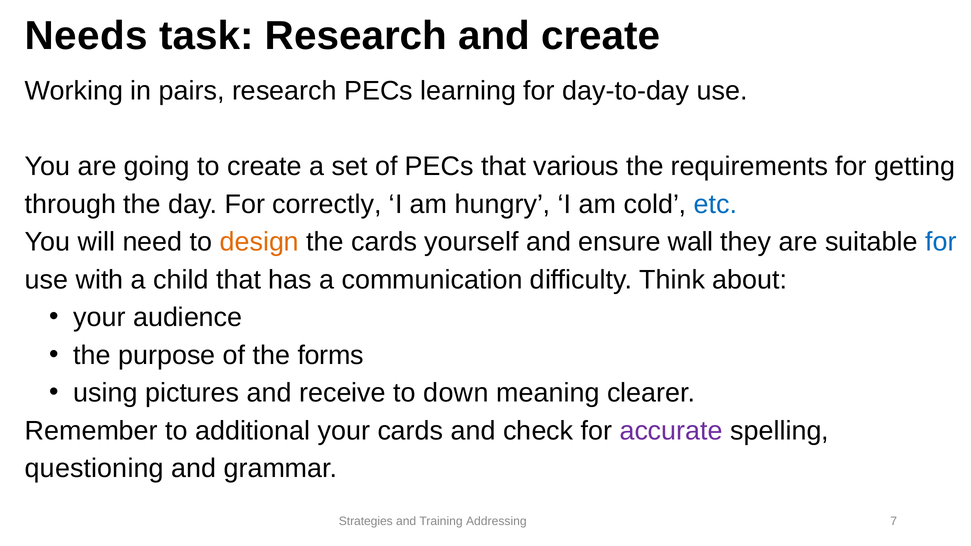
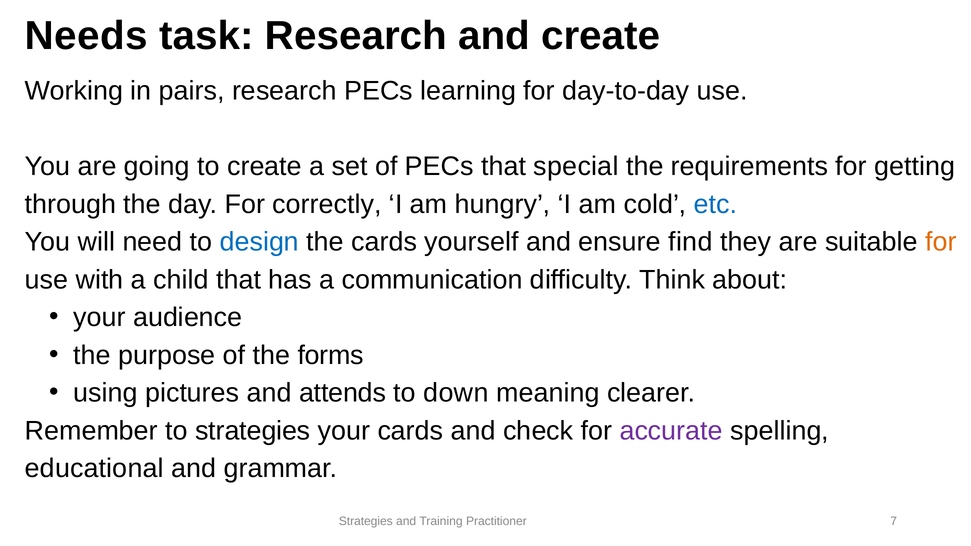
various: various -> special
design colour: orange -> blue
wall: wall -> find
for at (941, 242) colour: blue -> orange
receive: receive -> attends
to additional: additional -> strategies
questioning: questioning -> educational
Addressing: Addressing -> Practitioner
